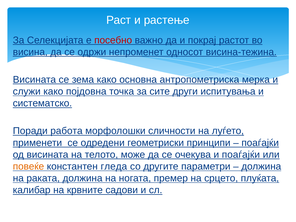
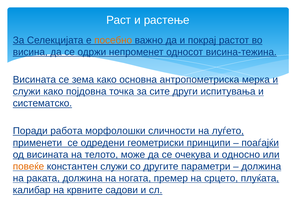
посебно colour: red -> orange
и поаѓајќи: поаѓајќи -> односно
константен гледа: гледа -> служи
